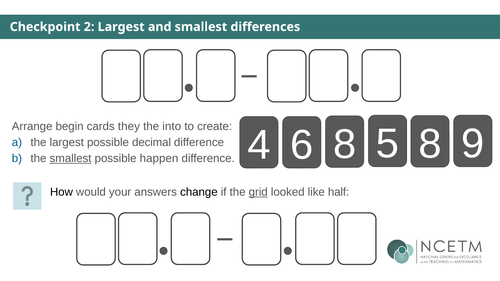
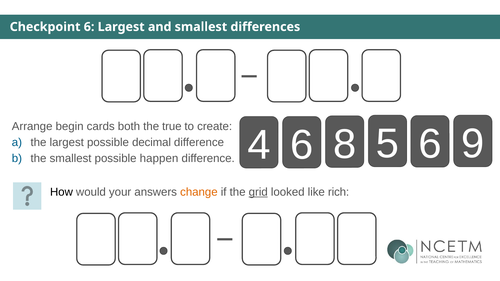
Checkpoint 2: 2 -> 6
they: they -> both
into: into -> true
6 8: 8 -> 6
smallest at (71, 158) underline: present -> none
change colour: black -> orange
half: half -> rich
